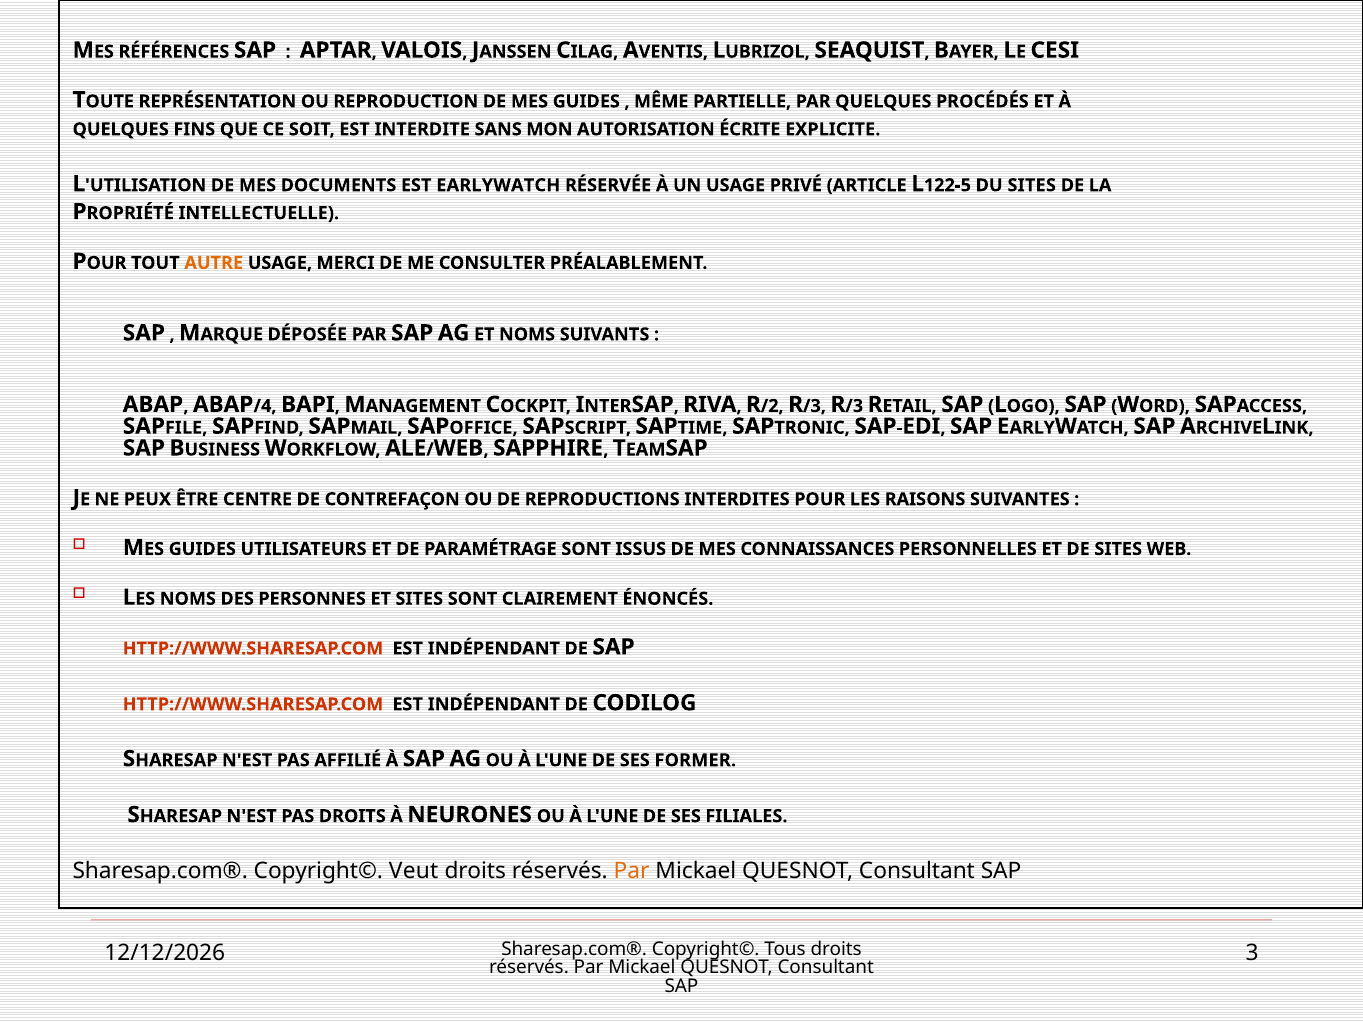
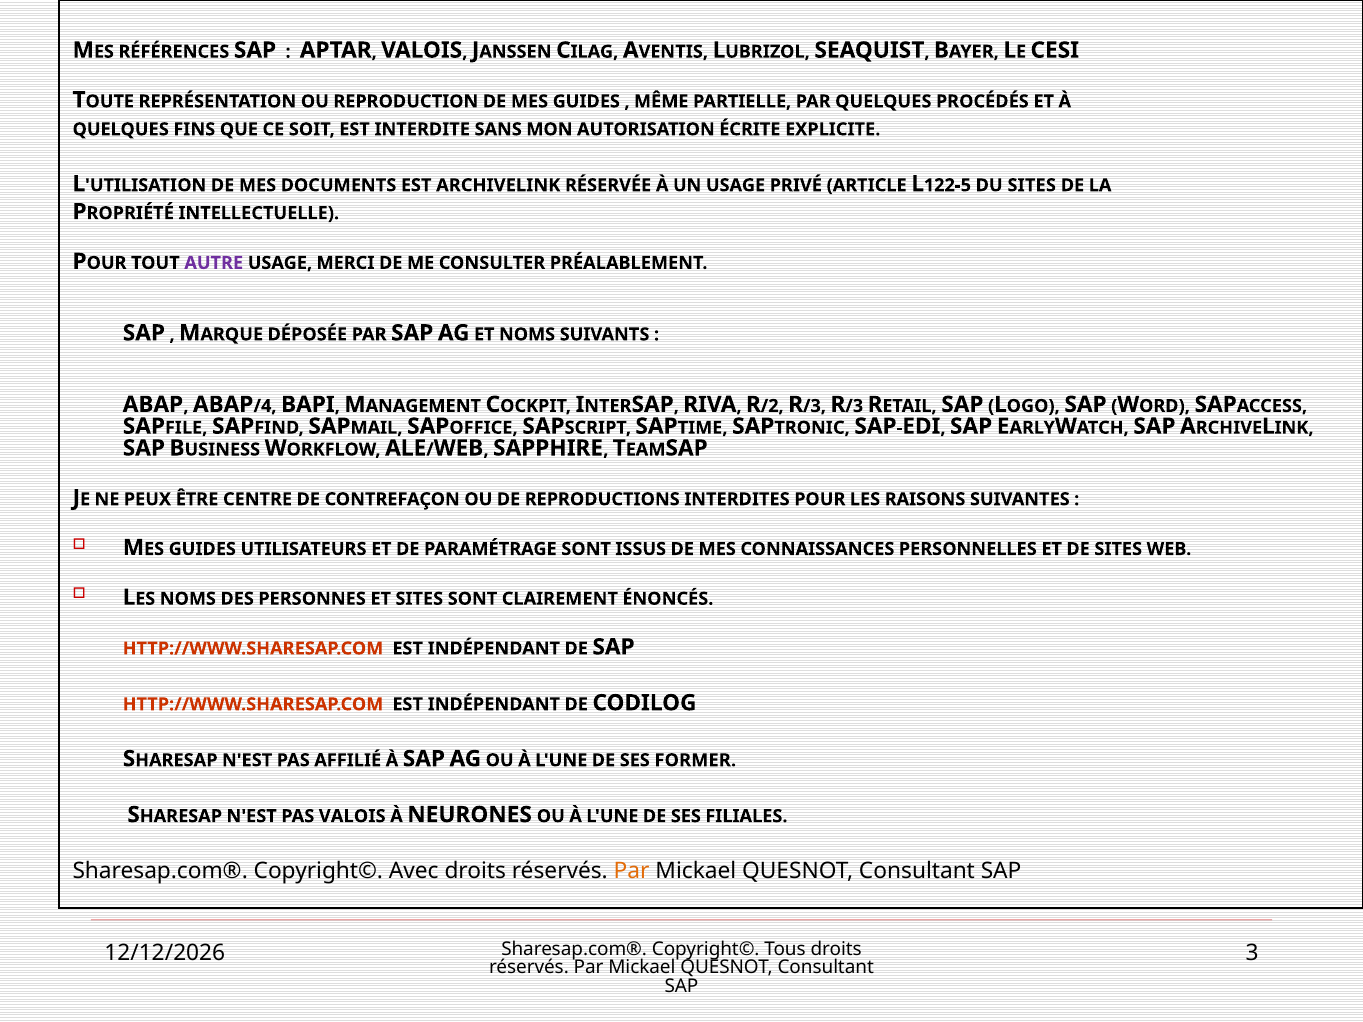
EST EARLYWATCH: EARLYWATCH -> ARCHIVELINK
AUTRE colour: orange -> purple
PAS DROITS: DROITS -> VALOIS
Veut: Veut -> Avec
